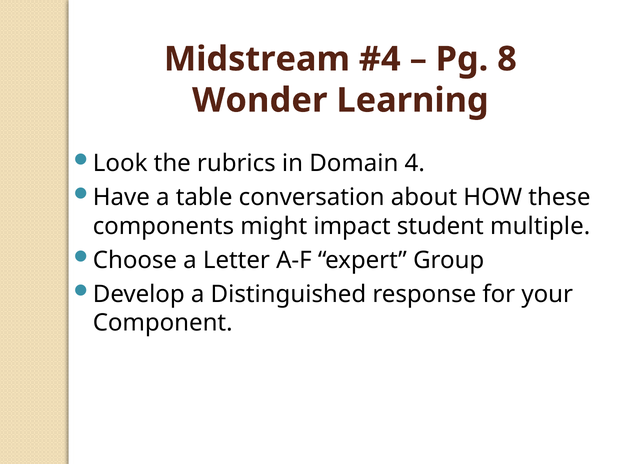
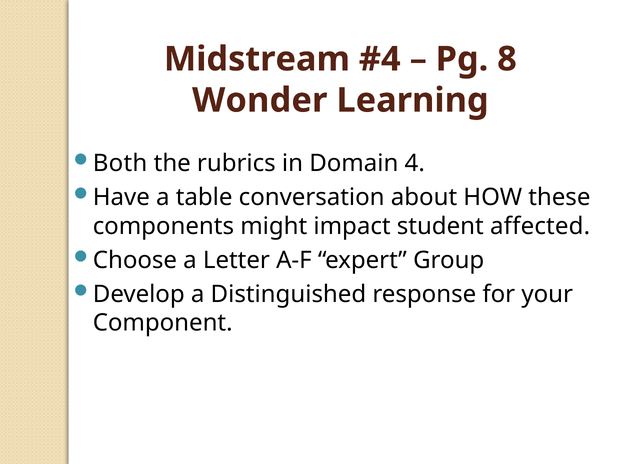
Look: Look -> Both
multiple: multiple -> affected
